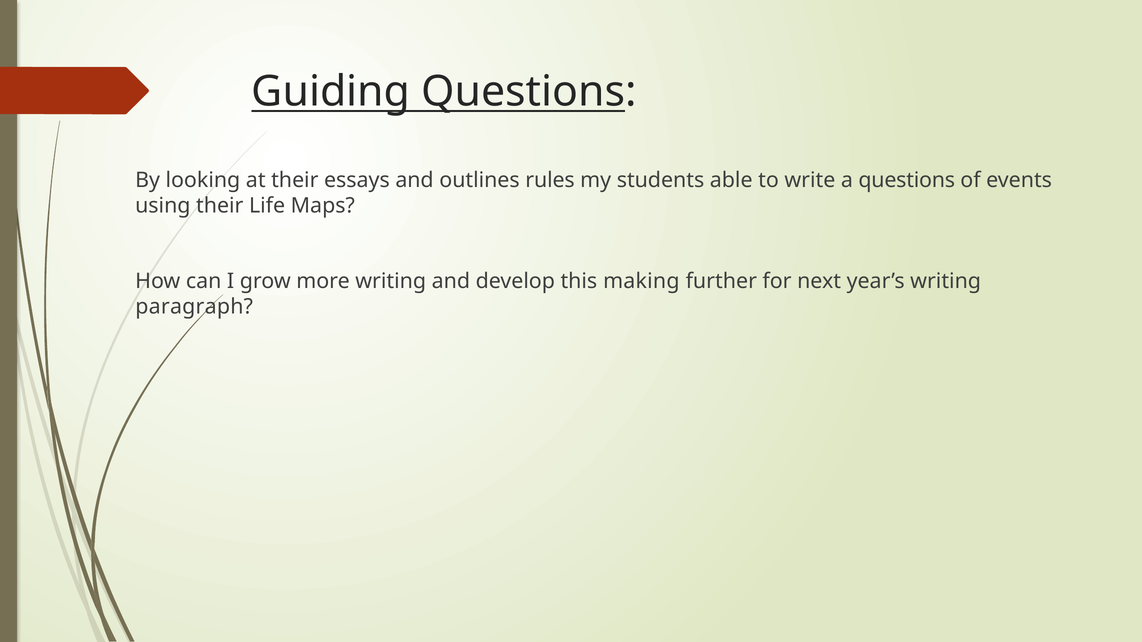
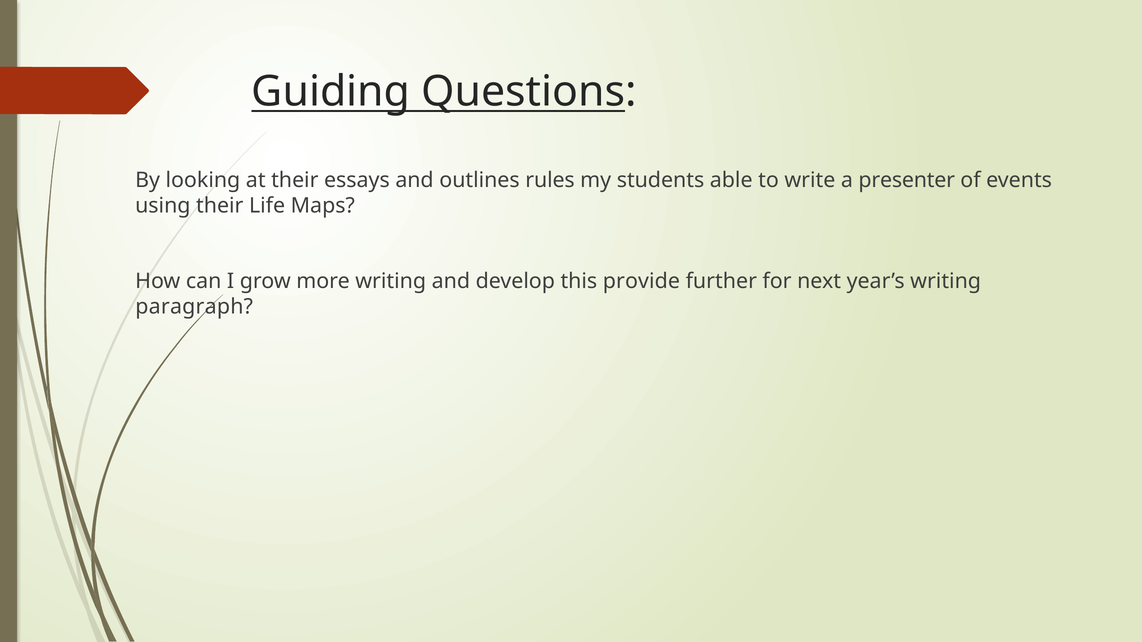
a questions: questions -> presenter
making: making -> provide
